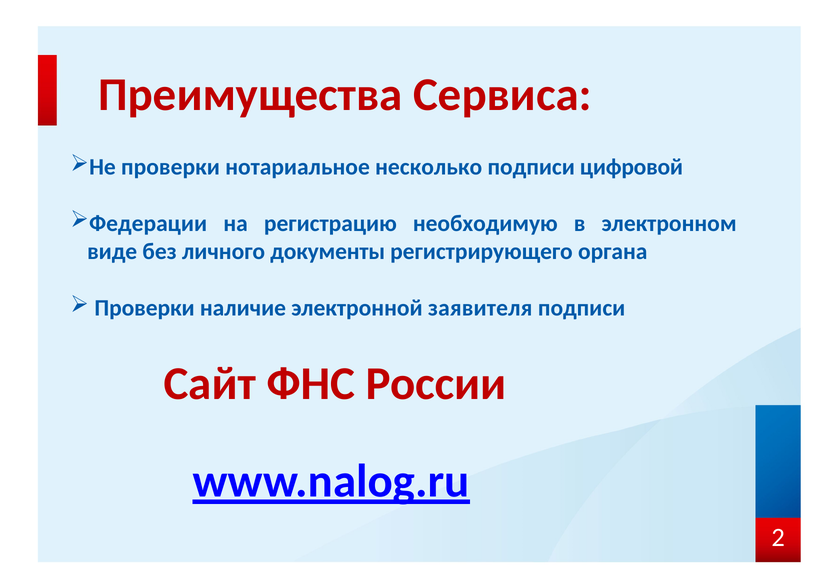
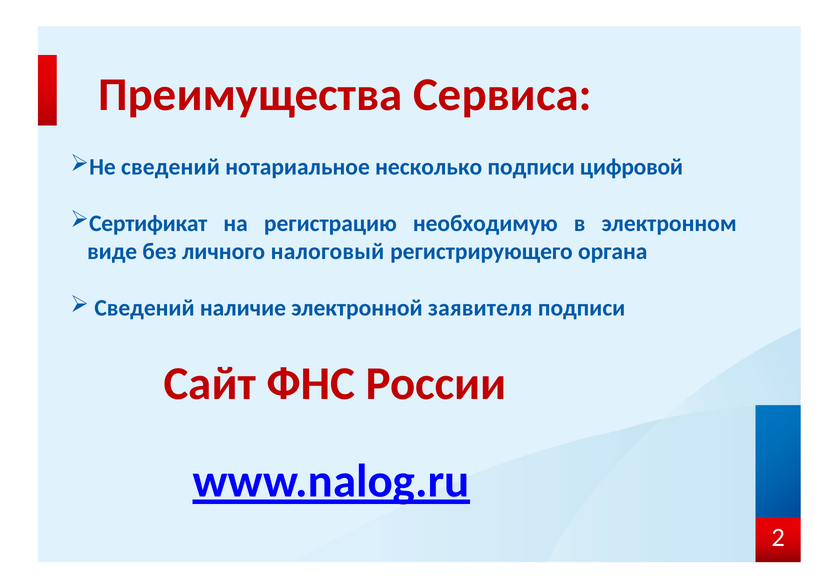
Не проверки: проверки -> сведений
Федерации: Федерации -> Сертификат
документы: документы -> налоговый
Проверки at (145, 308): Проверки -> Сведений
